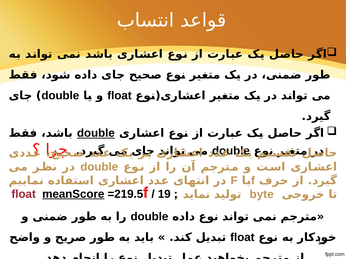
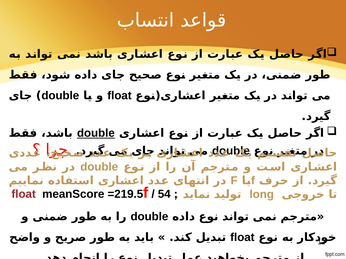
meanScore underline: present -> none
19: 19 -> 54
byte: byte -> long
